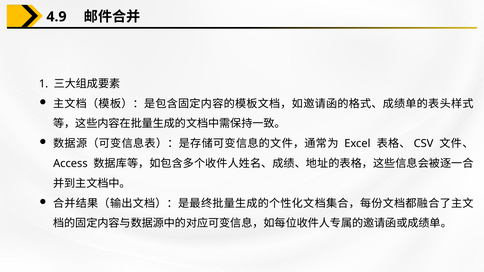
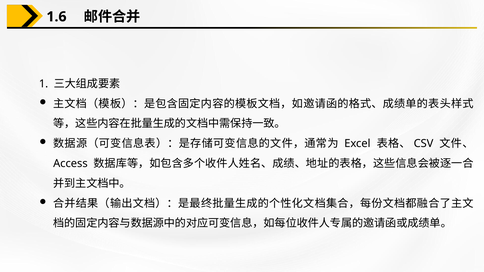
4.9: 4.9 -> 1.6
